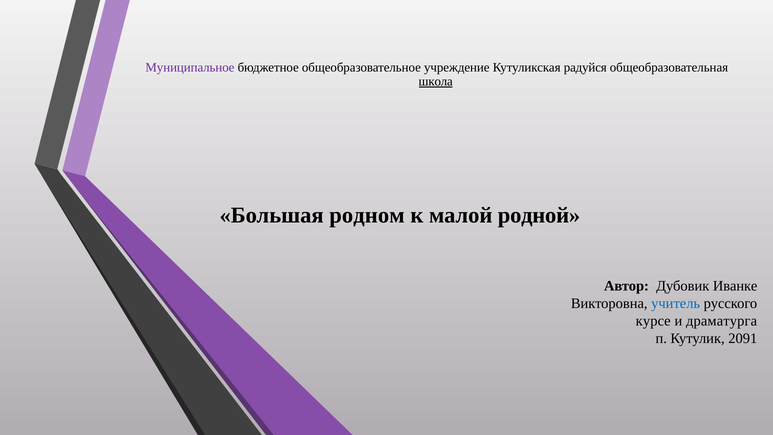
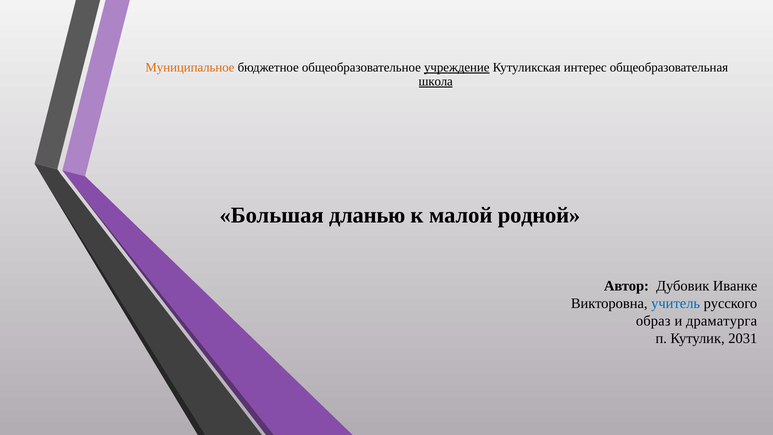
Муниципальное colour: purple -> orange
учреждение underline: none -> present
радуйся: радуйся -> интерес
родном: родном -> дланью
курсе: курсе -> образ
2091: 2091 -> 2031
